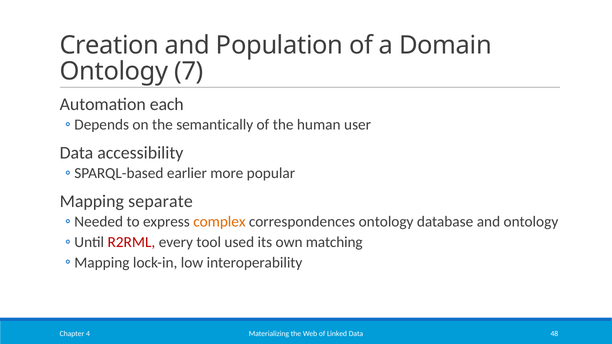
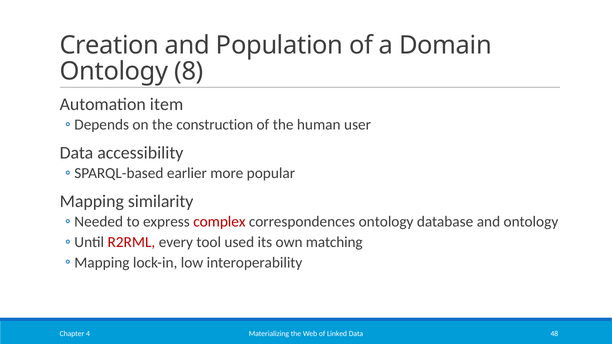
7: 7 -> 8
each: each -> item
semantically: semantically -> construction
separate: separate -> similarity
complex colour: orange -> red
